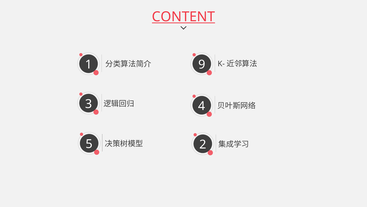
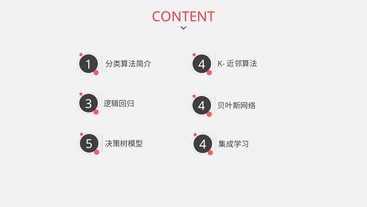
CONTENT underline: present -> none
9 at (202, 64): 9 -> 4
2 at (203, 144): 2 -> 4
